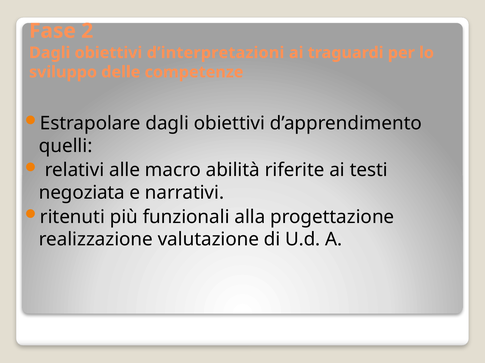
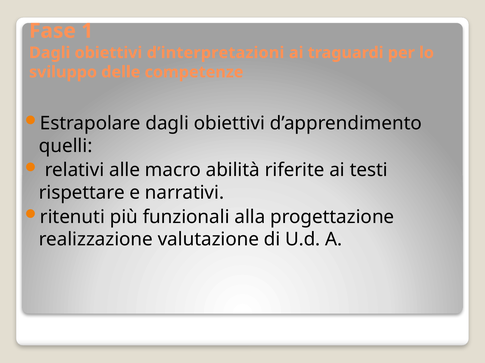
2: 2 -> 1
negoziata: negoziata -> rispettare
